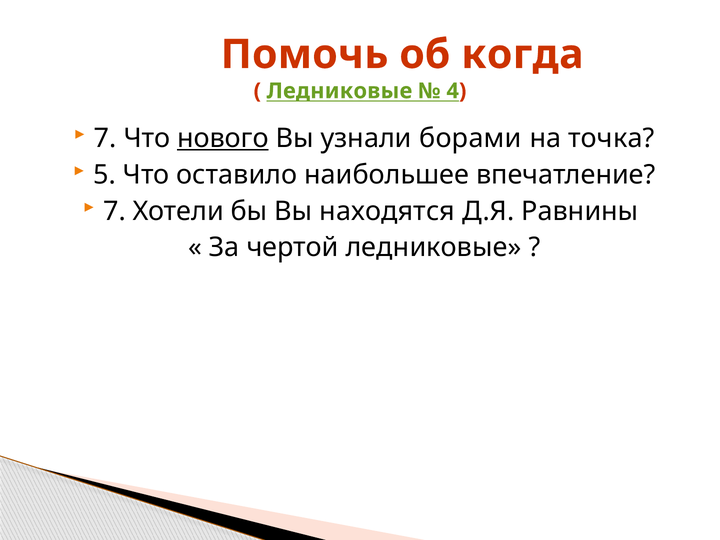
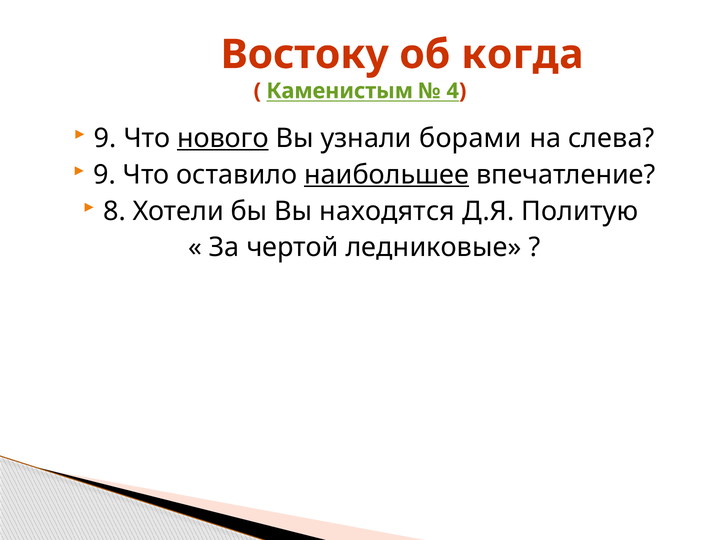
Помочь: Помочь -> Востоку
Ледниковые at (339, 91): Ледниковые -> Каменистым
7 at (105, 138): 7 -> 9
точка: точка -> слева
5 at (105, 175): 5 -> 9
наибольшее underline: none -> present
7 at (115, 211): 7 -> 8
Равнины: Равнины -> Политую
